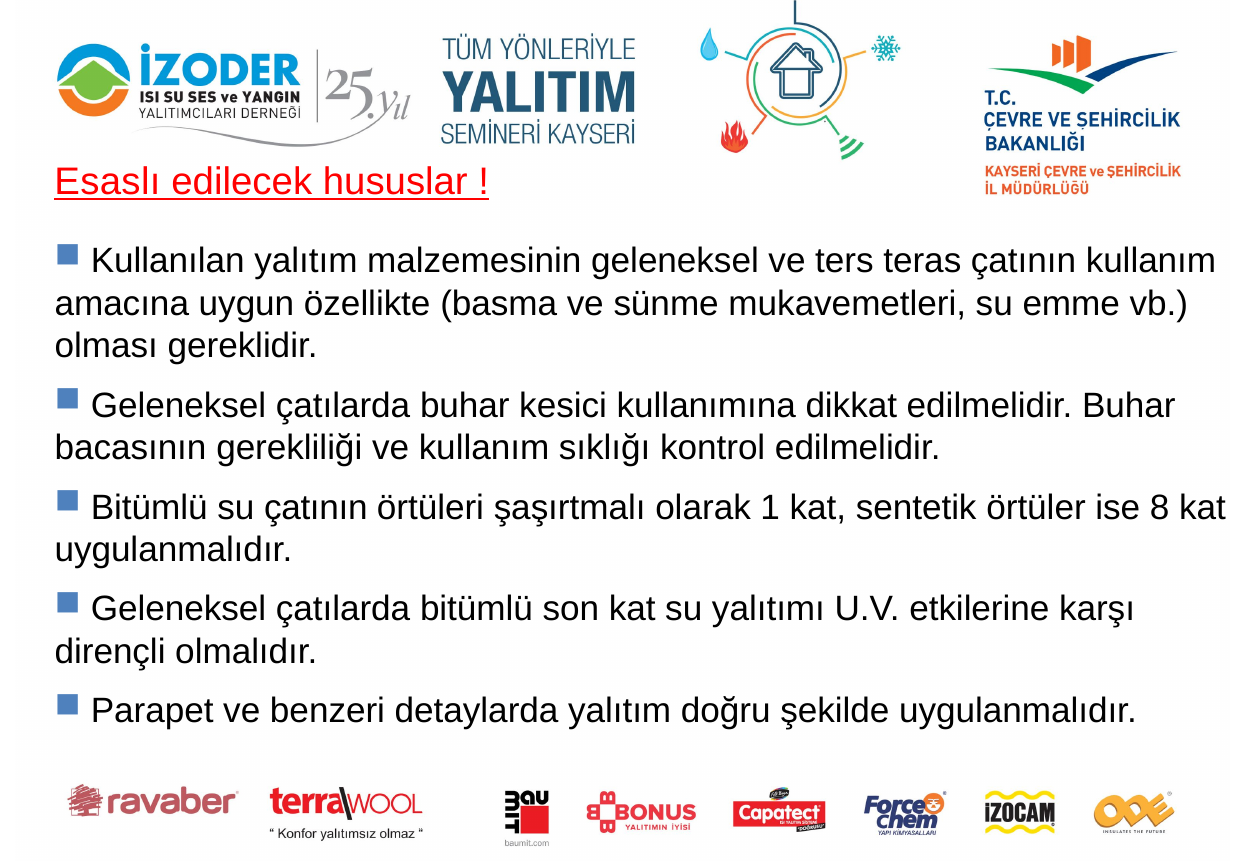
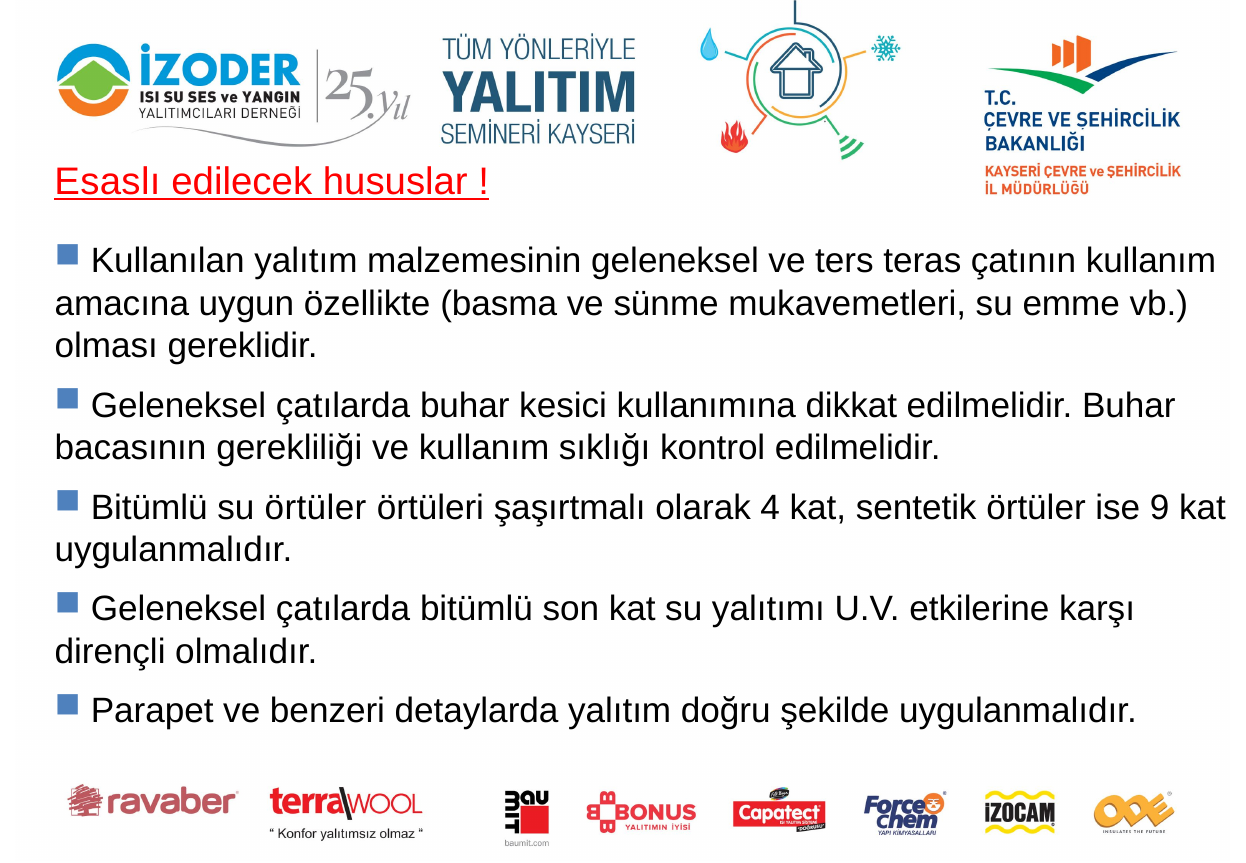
su çatının: çatının -> örtüler
1: 1 -> 4
8: 8 -> 9
